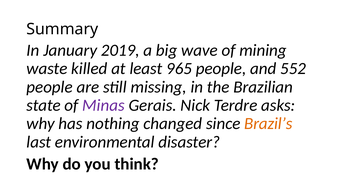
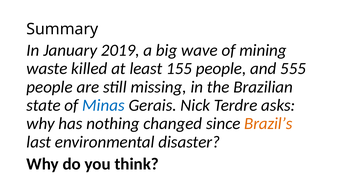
965: 965 -> 155
552: 552 -> 555
Minas colour: purple -> blue
